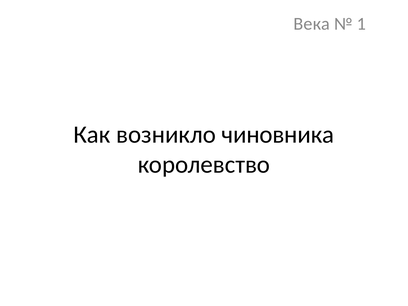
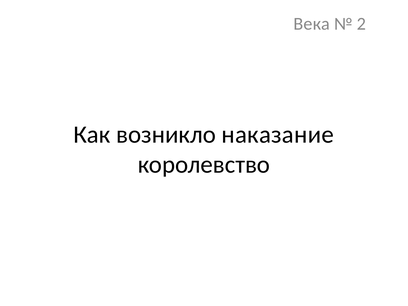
1: 1 -> 2
чиновника: чиновника -> наказание
